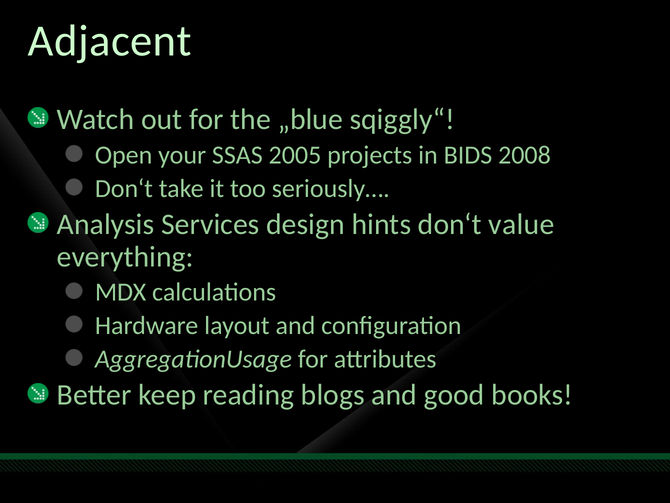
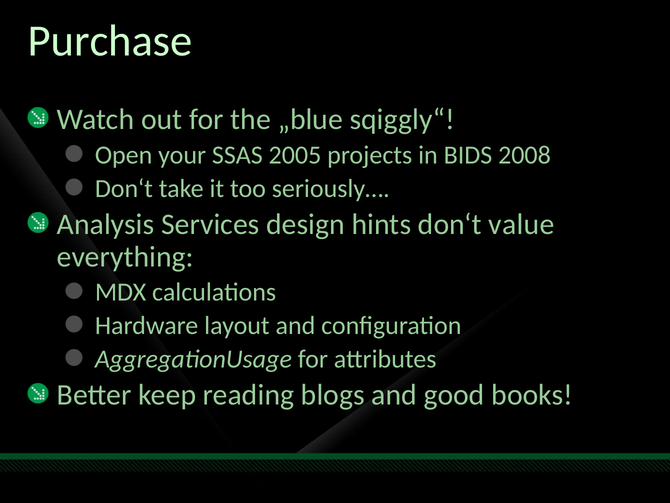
Adjacent: Adjacent -> Purchase
